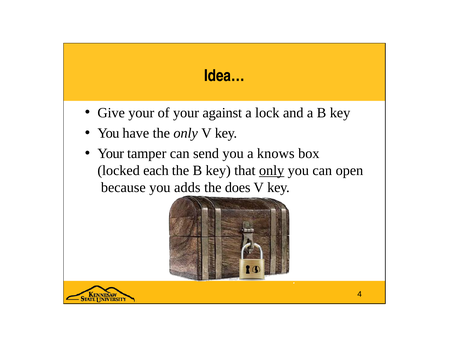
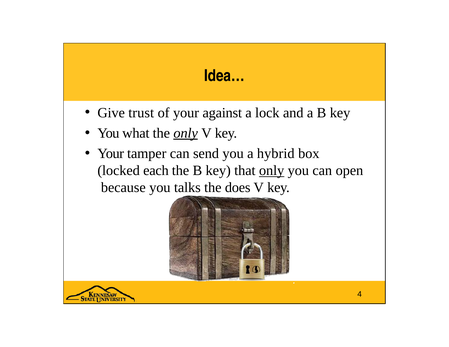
Give your: your -> trust
have: have -> what
only at (186, 133) underline: none -> present
knows: knows -> hybrid
adds: adds -> talks
